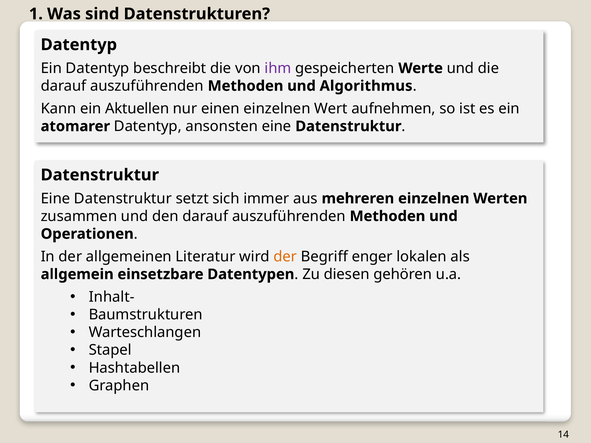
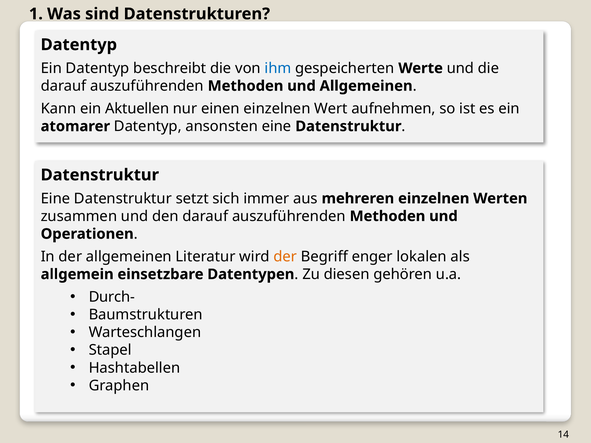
ihm colour: purple -> blue
und Algorithmus: Algorithmus -> Allgemeinen
Inhalt-: Inhalt- -> Durch-
